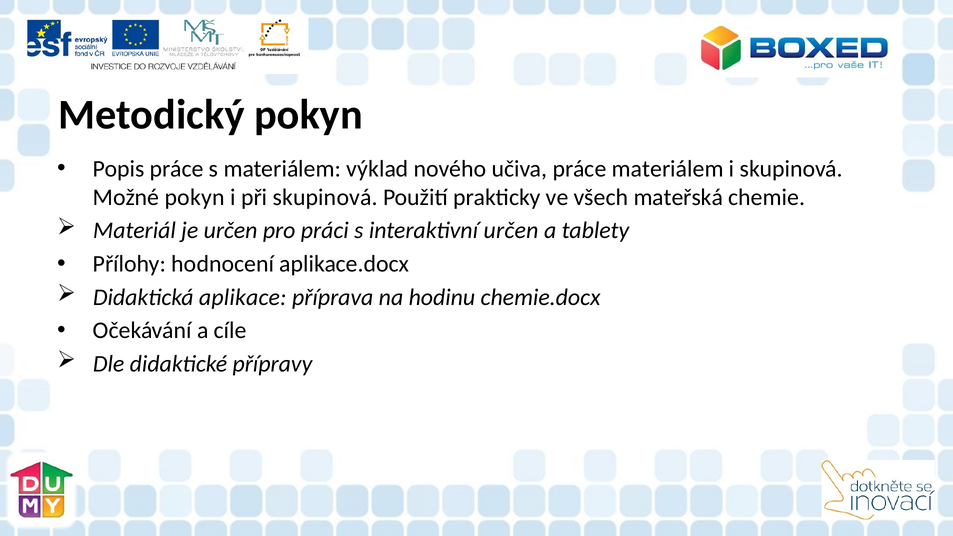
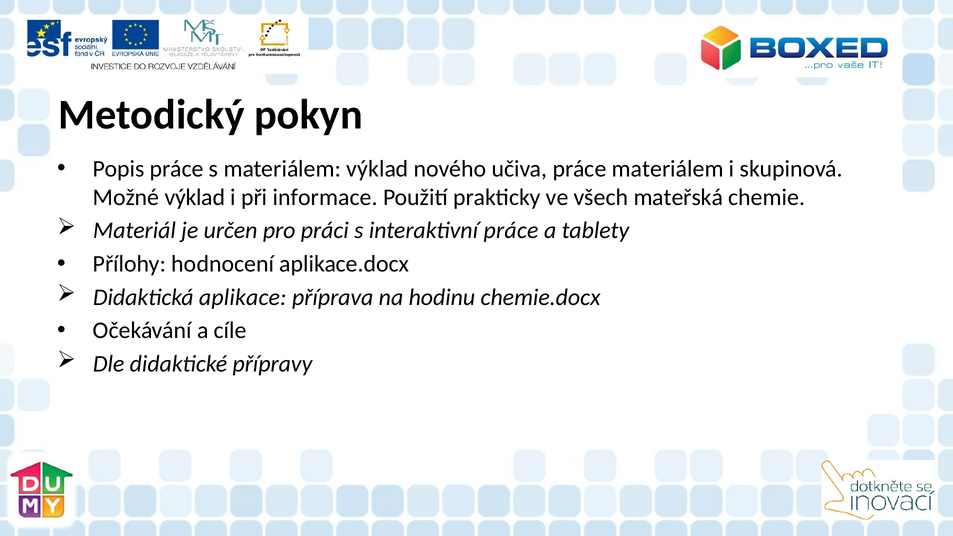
Možné pokyn: pokyn -> výklad
při skupinová: skupinová -> informace
interaktivní určen: určen -> práce
